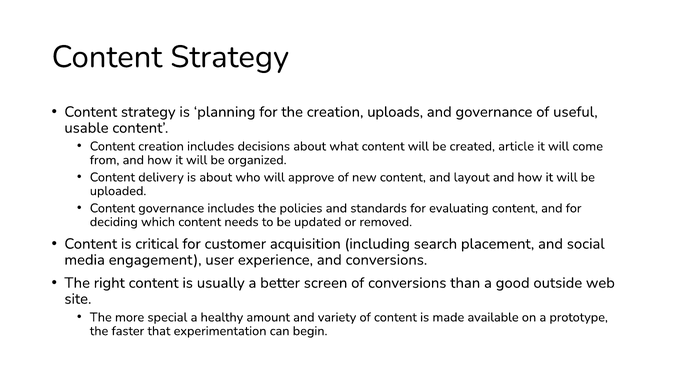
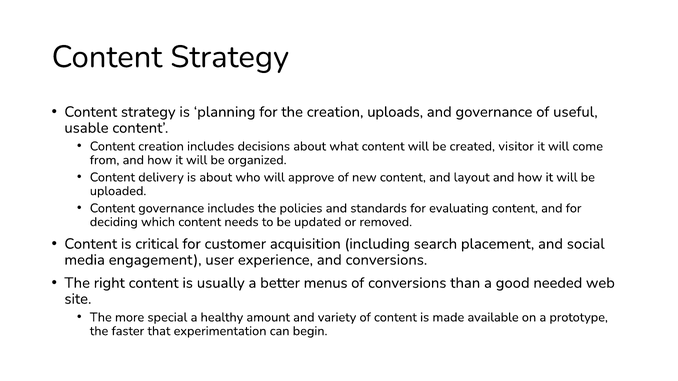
article: article -> visitor
screen: screen -> menus
outside: outside -> needed
